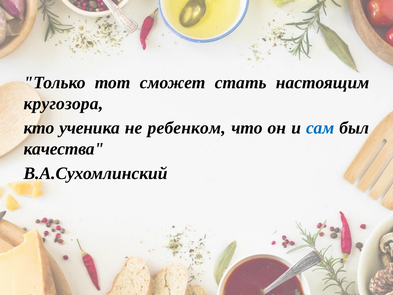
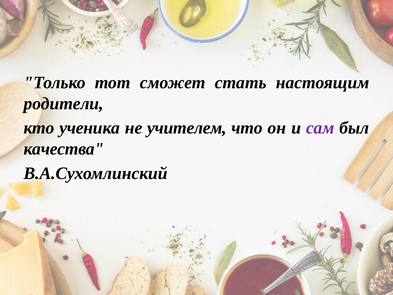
кругозора: кругозора -> родители
ребенком: ребенком -> учителем
сам colour: blue -> purple
